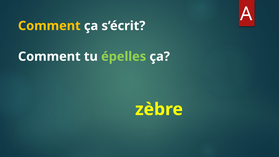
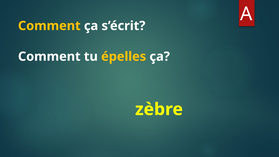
épelles colour: light green -> yellow
